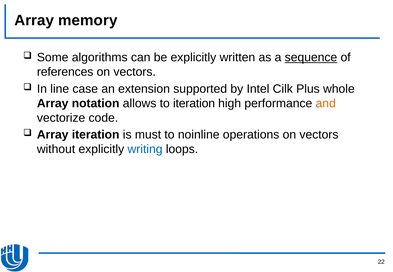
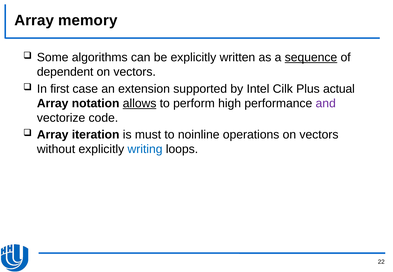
references: references -> dependent
line: line -> first
whole: whole -> actual
allows underline: none -> present
to iteration: iteration -> perform
and colour: orange -> purple
